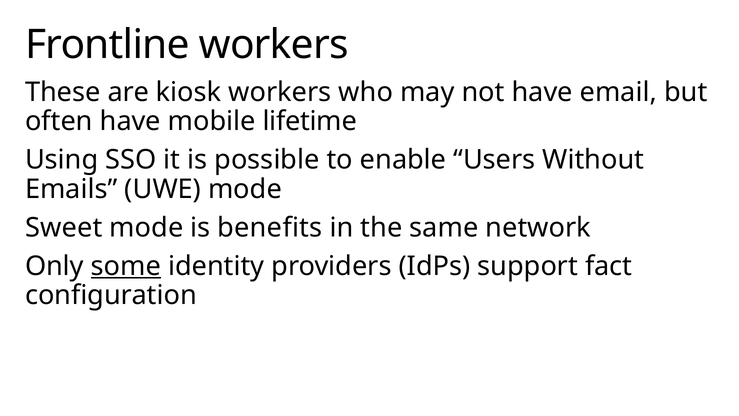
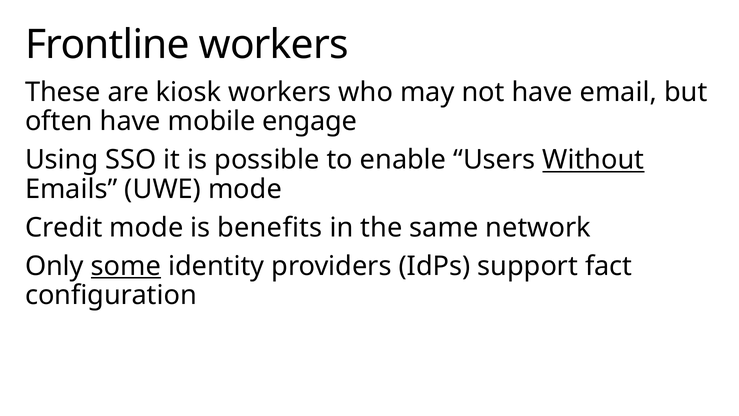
lifetime: lifetime -> engage
Without underline: none -> present
Sweet: Sweet -> Credit
